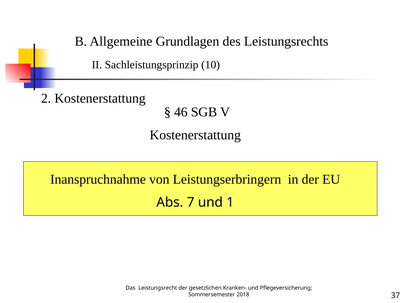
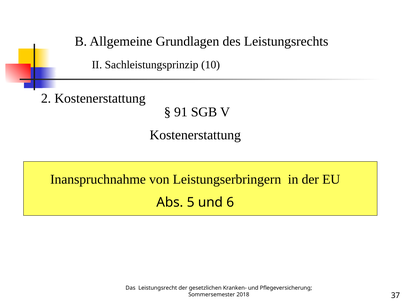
46: 46 -> 91
7: 7 -> 5
1: 1 -> 6
